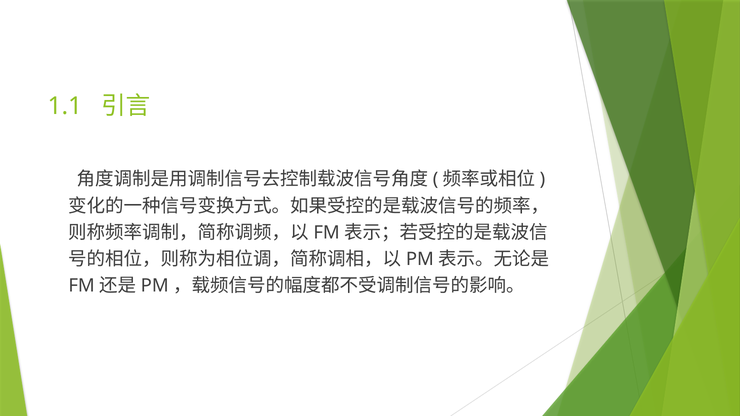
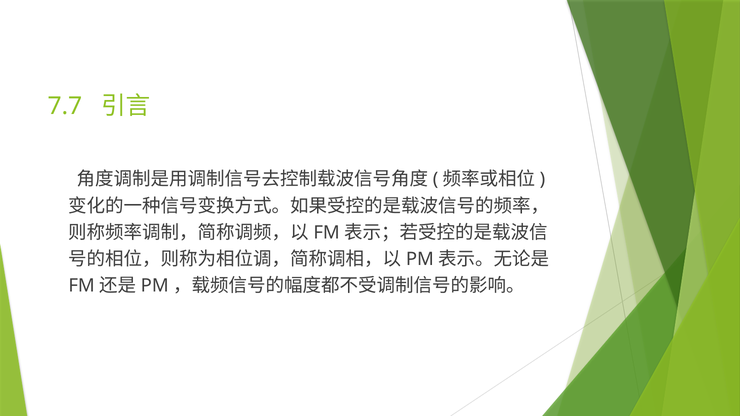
1.1: 1.1 -> 7.7
